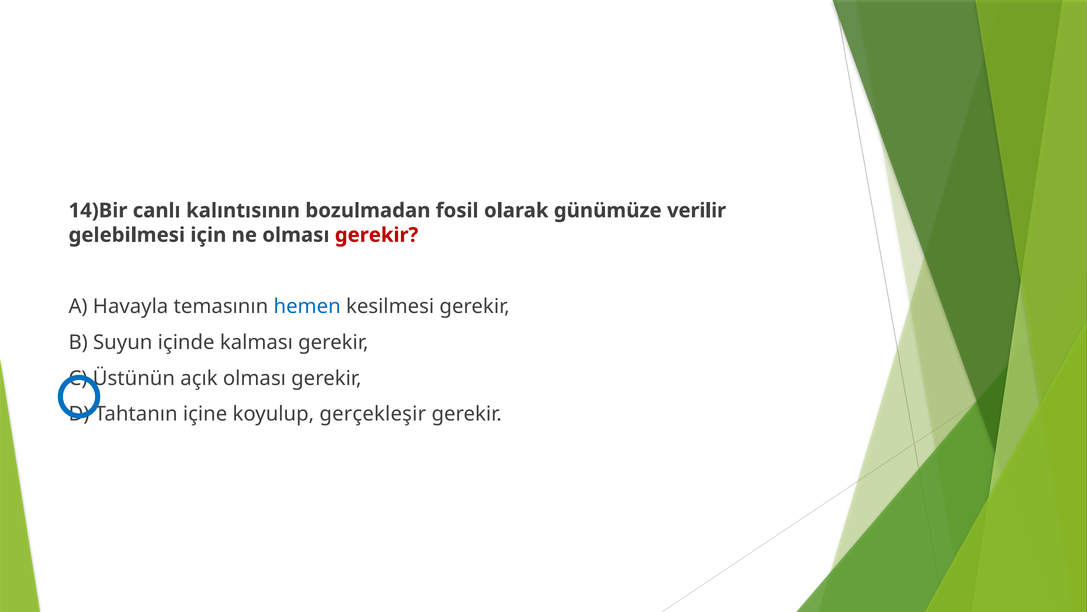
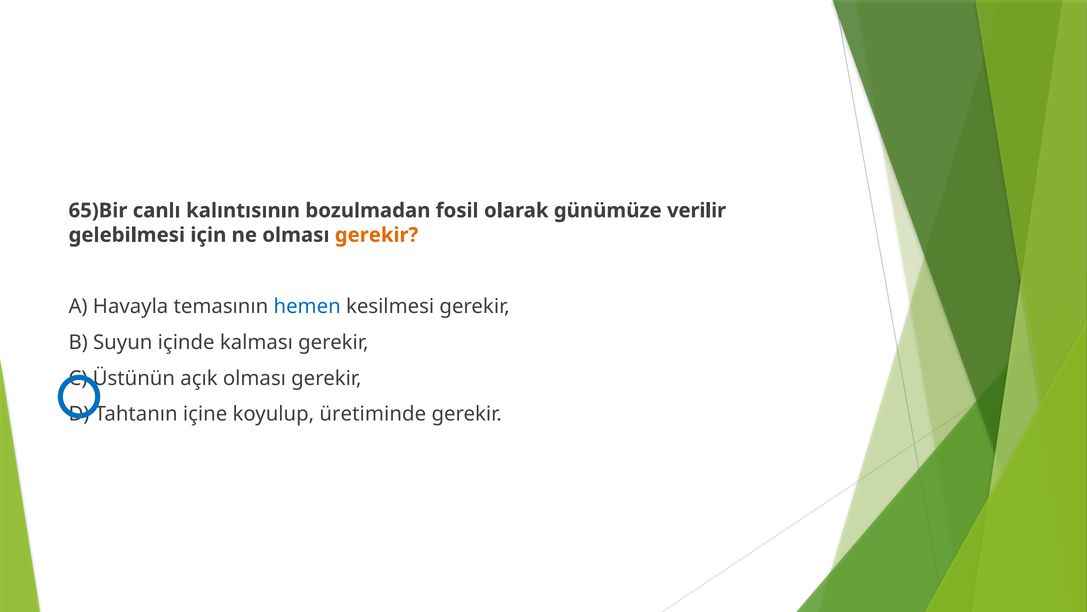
14)Bir: 14)Bir -> 65)Bir
gerekir at (377, 235) colour: red -> orange
gerçekleşir: gerçekleşir -> üretiminde
